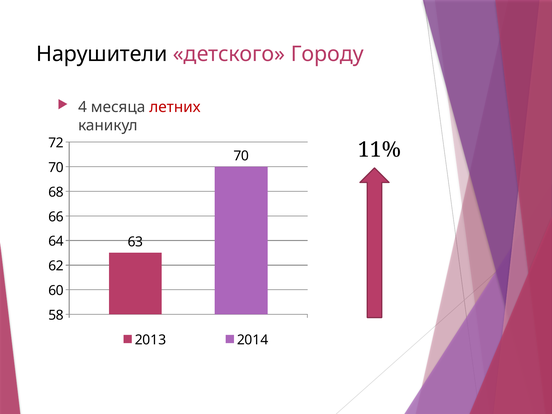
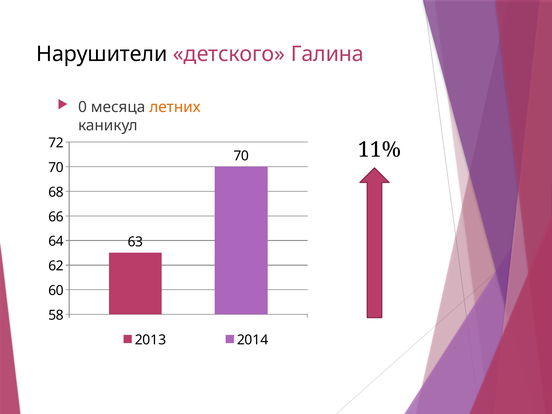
Городу: Городу -> Галина
4: 4 -> 0
летних colour: red -> orange
